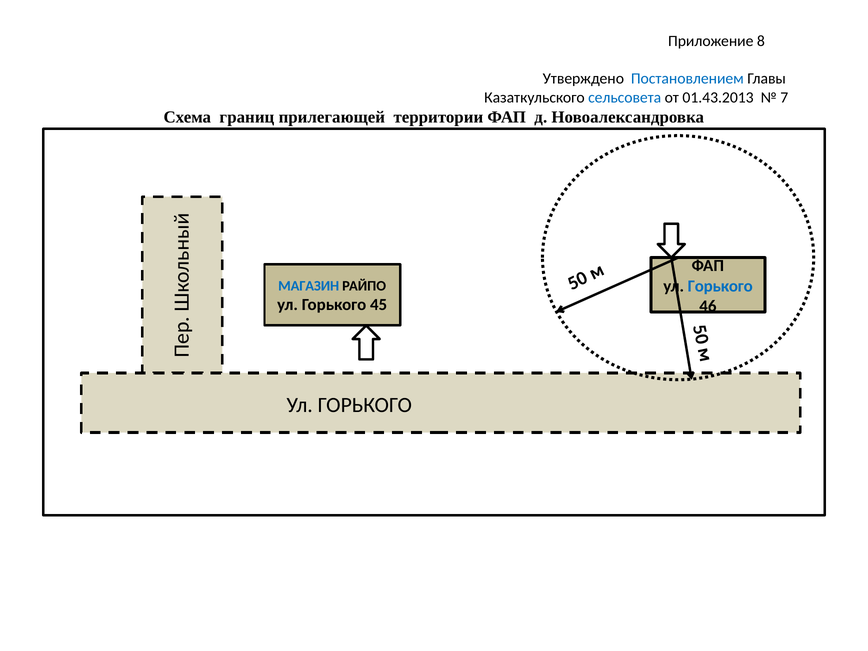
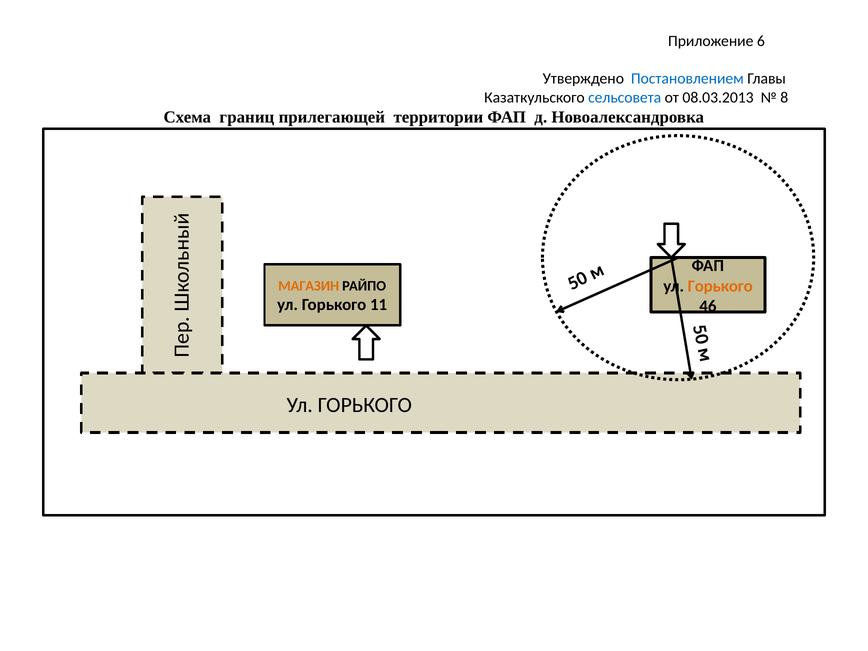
8: 8 -> 6
01.43.2013: 01.43.2013 -> 08.03.2013
7: 7 -> 8
Горького at (720, 286) colour: blue -> orange
МАГАЗИН colour: blue -> orange
45: 45 -> 11
